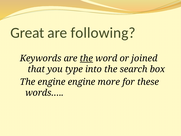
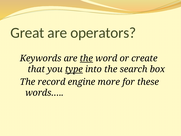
following: following -> operators
joined: joined -> create
type underline: none -> present
The engine: engine -> record
